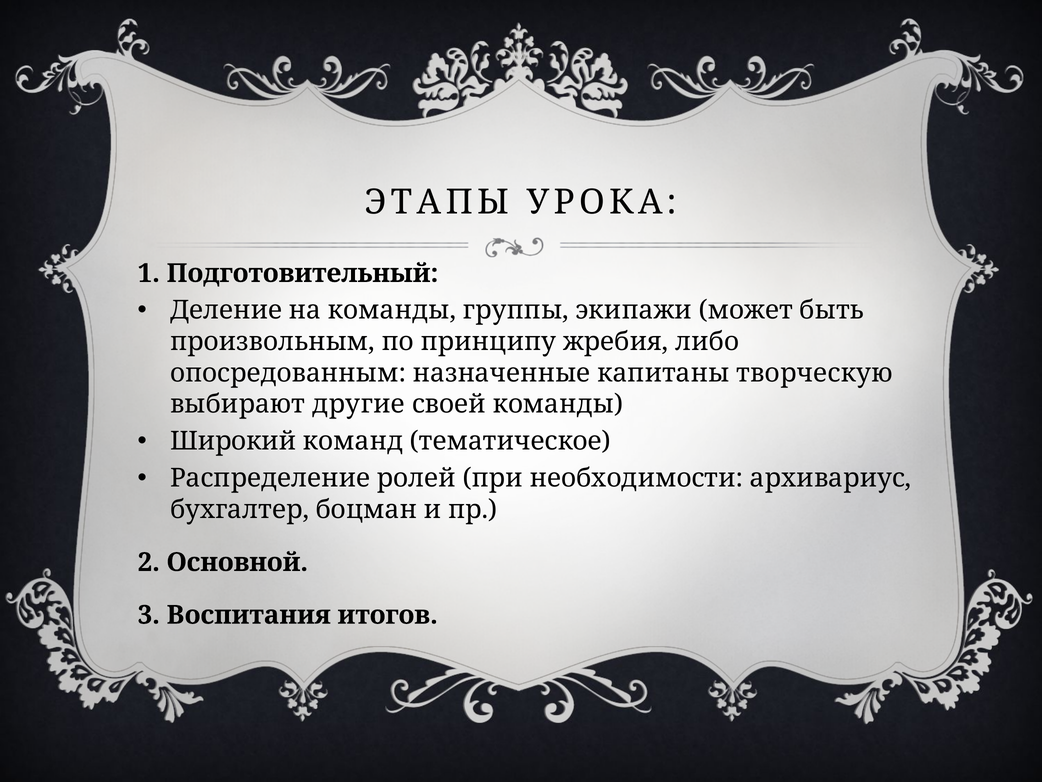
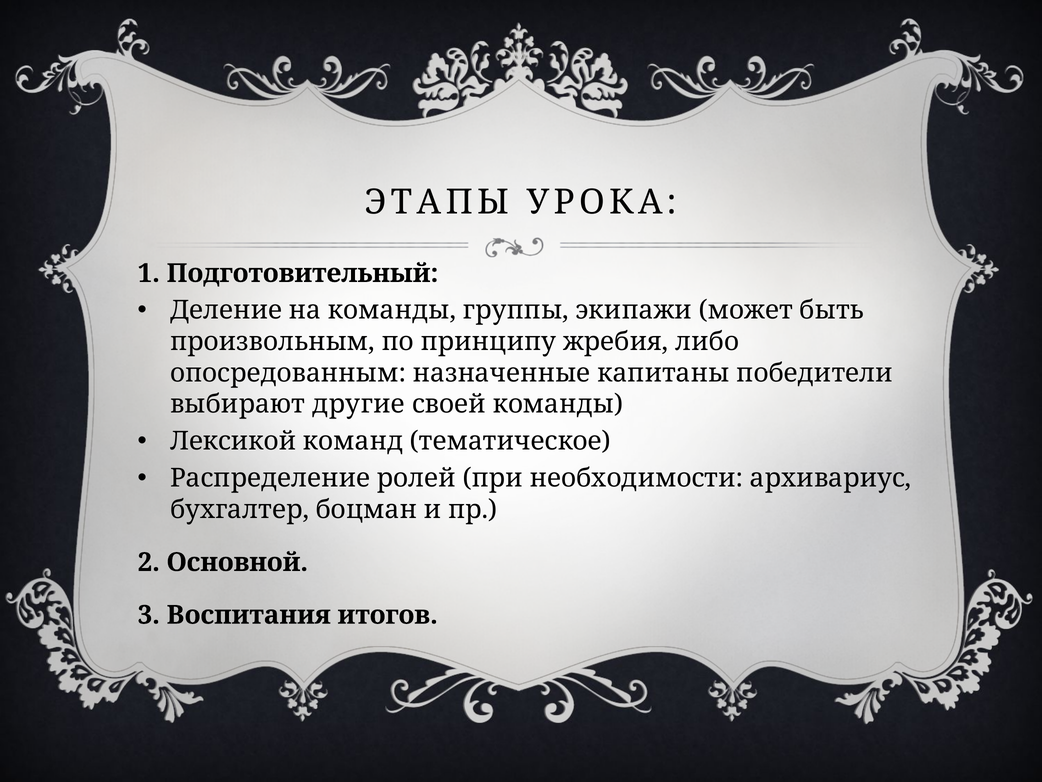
творческую: творческую -> победители
Широкий: Широкий -> Лексикой
